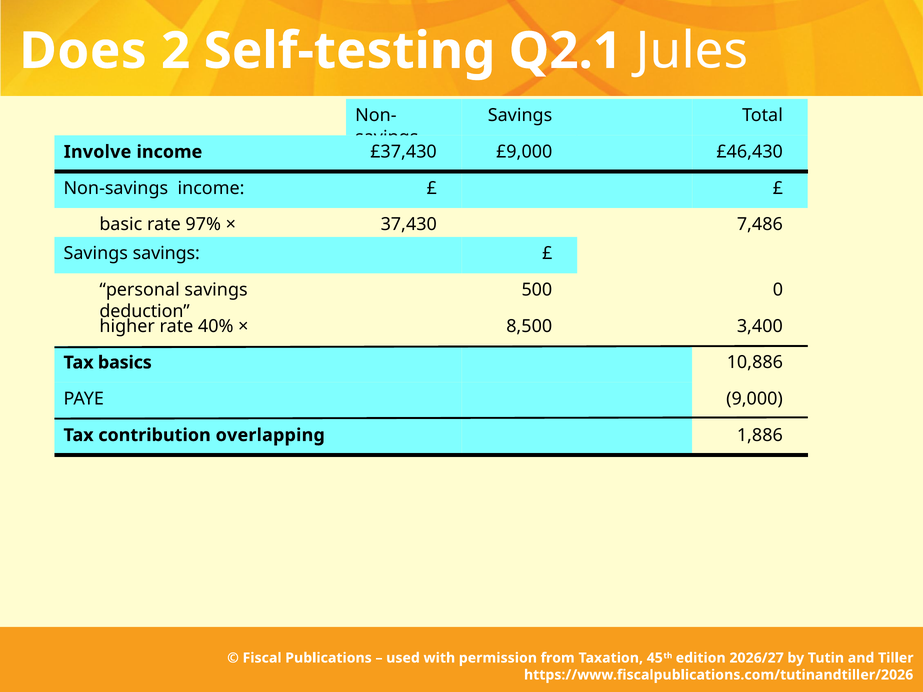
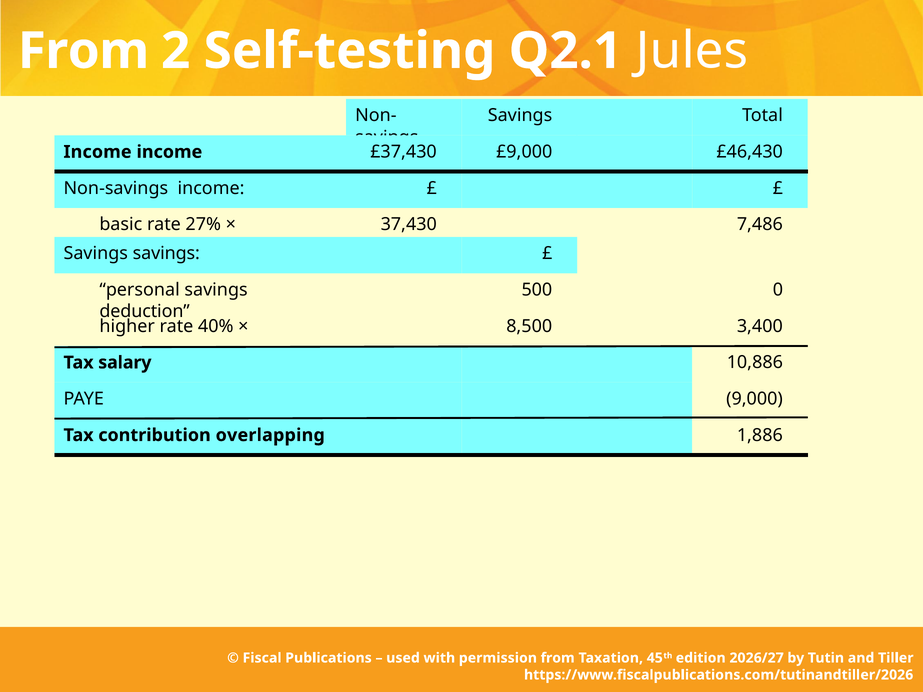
Does at (83, 51): Does -> From
Involve at (98, 152): Involve -> Income
97%: 97% -> 27%
basics: basics -> salary
